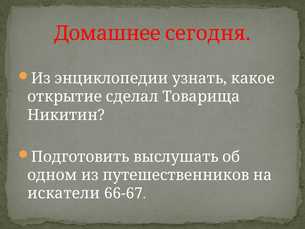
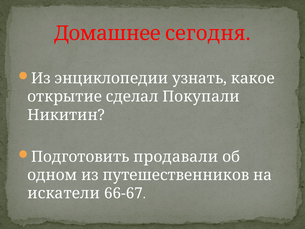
Товарища: Товарища -> Покупали
выслушать: выслушать -> продавали
